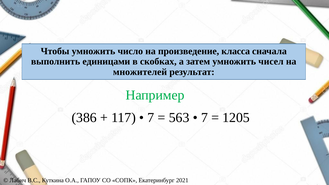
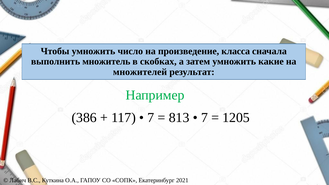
единицами: единицами -> множитель
чисел: чисел -> какие
563: 563 -> 813
